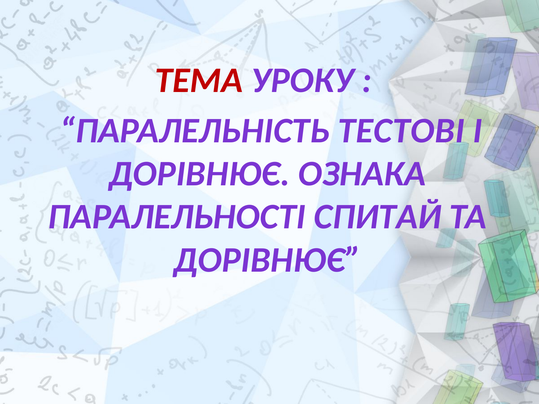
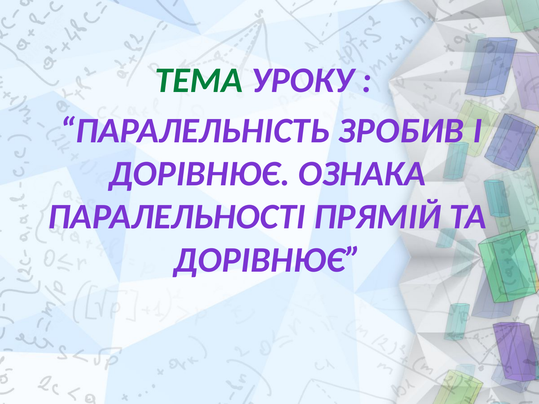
ТЕМА colour: red -> green
ТЕСТОВІ: ТЕСТОВІ -> ЗРОБИВ
СПИТАЙ: СПИТАЙ -> ПРЯМІЙ
